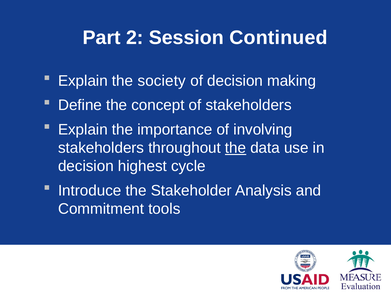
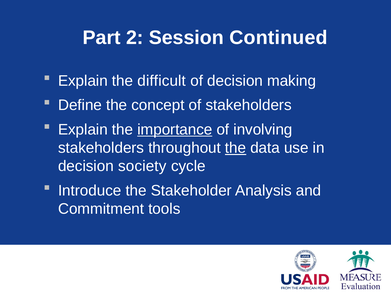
society: society -> difficult
importance underline: none -> present
highest: highest -> society
